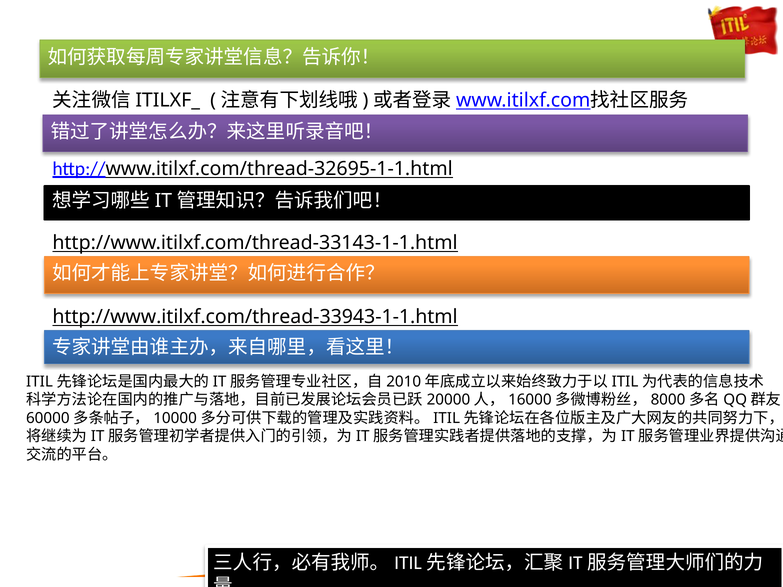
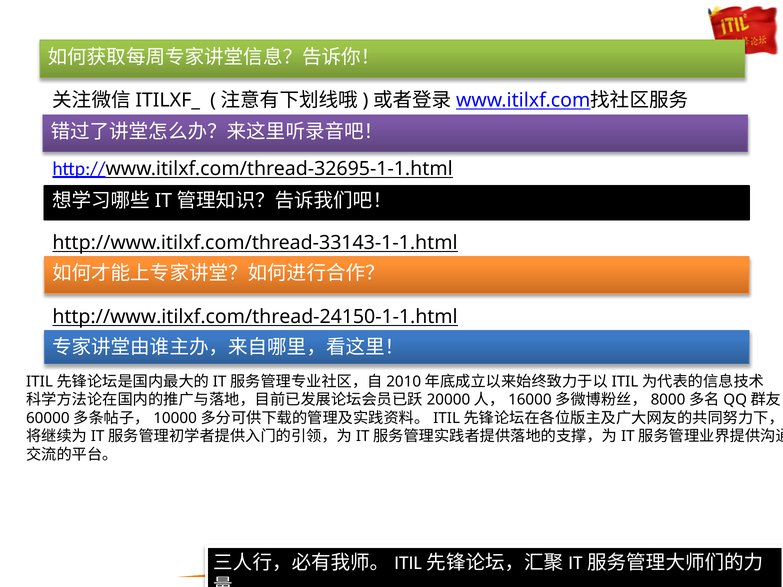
http://www.itilxf.com/thread-33943-1-1.html: http://www.itilxf.com/thread-33943-1-1.html -> http://www.itilxf.com/thread-24150-1-1.html
